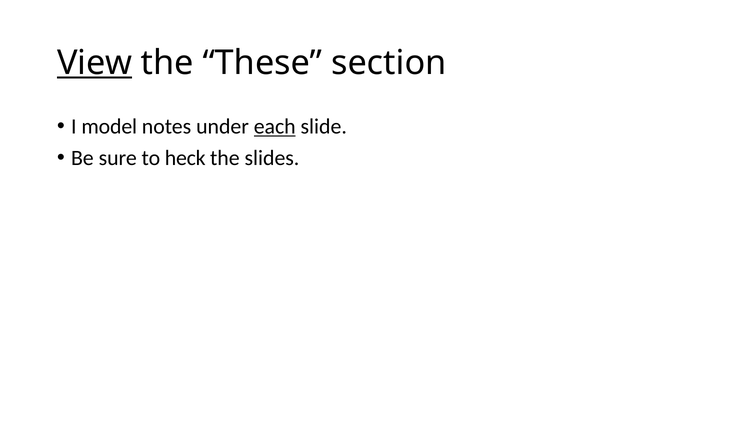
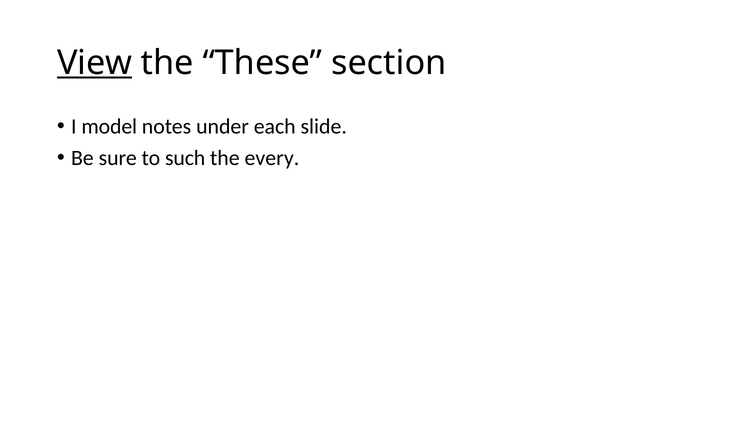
each underline: present -> none
heck: heck -> such
slides: slides -> every
